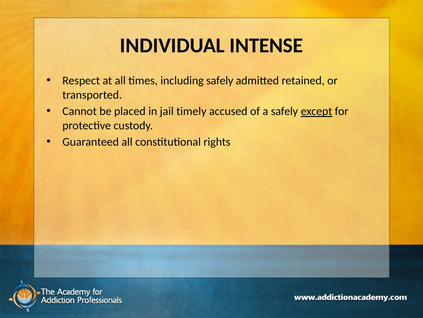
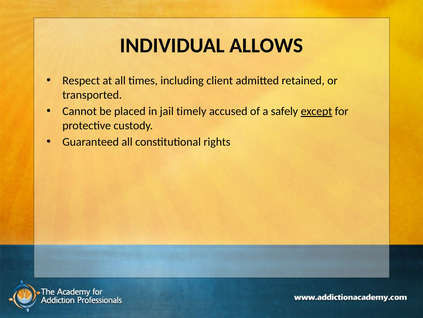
INTENSE: INTENSE -> ALLOWS
including safely: safely -> client
